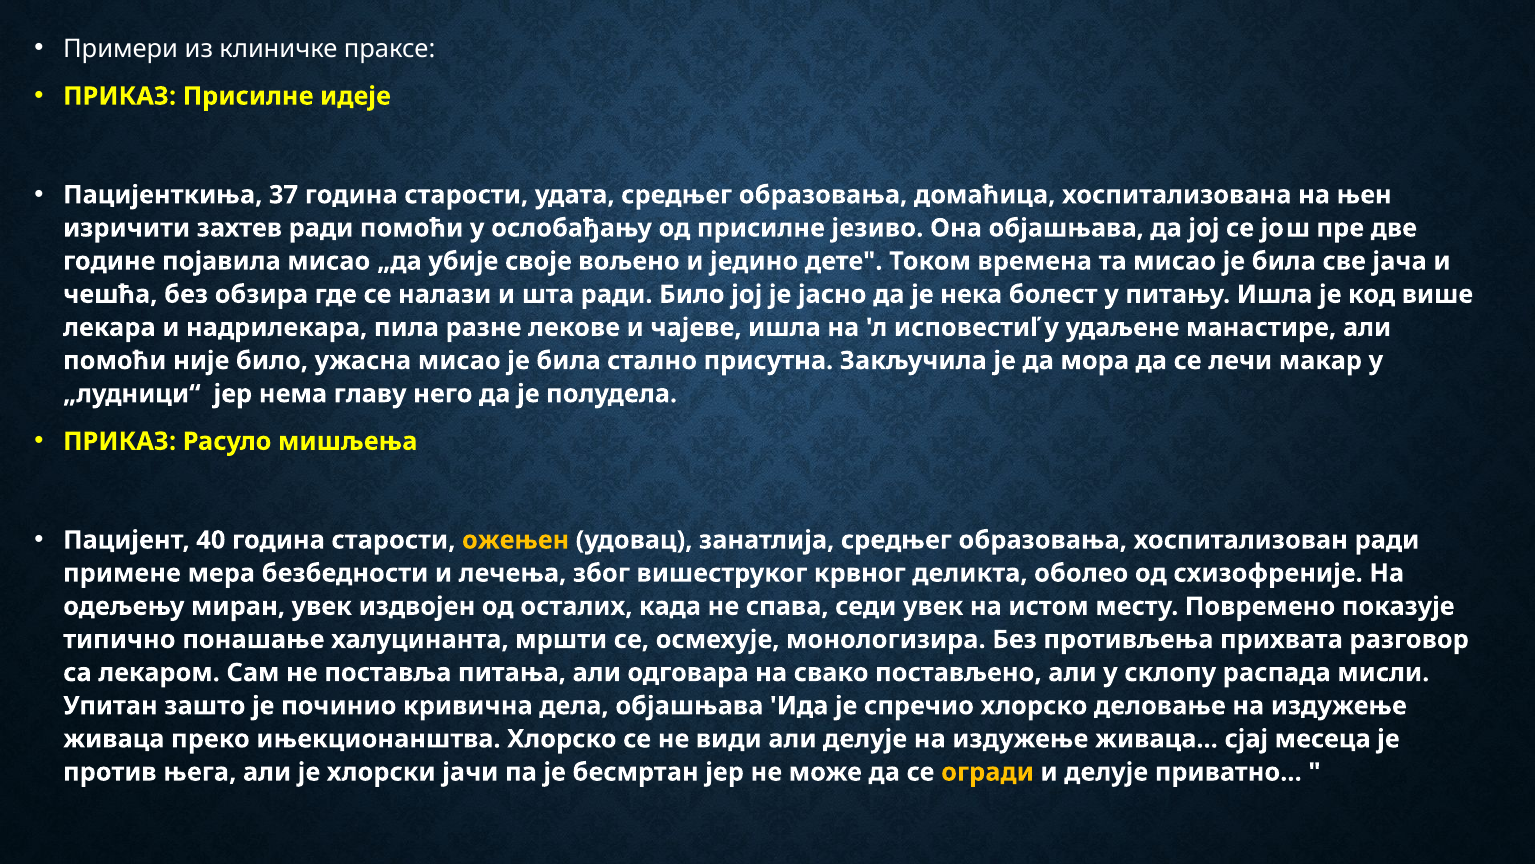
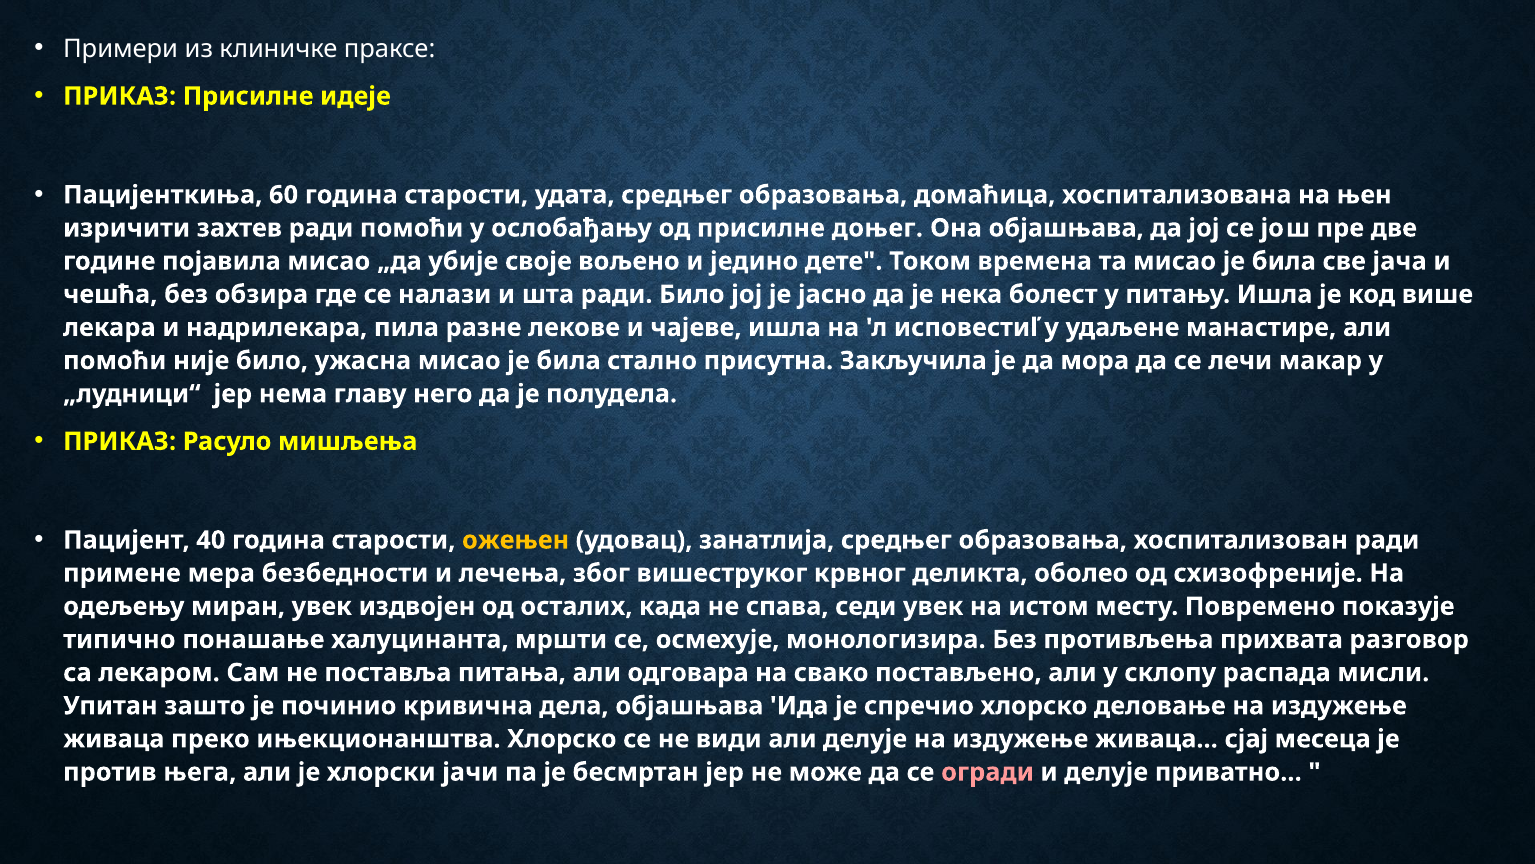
37: 37 -> 60
језиво: језиво -> доњег
огради colour: yellow -> pink
